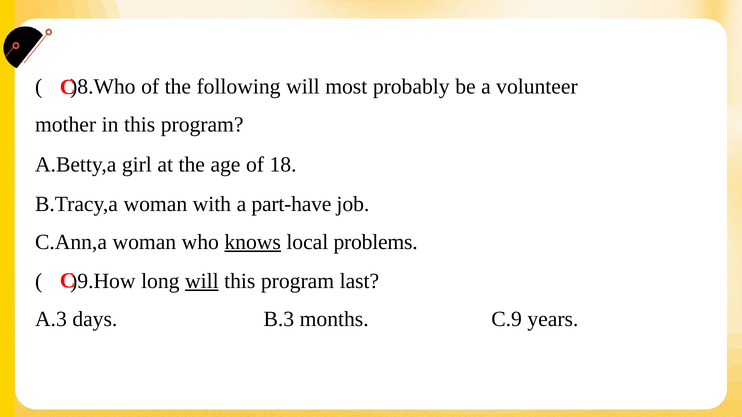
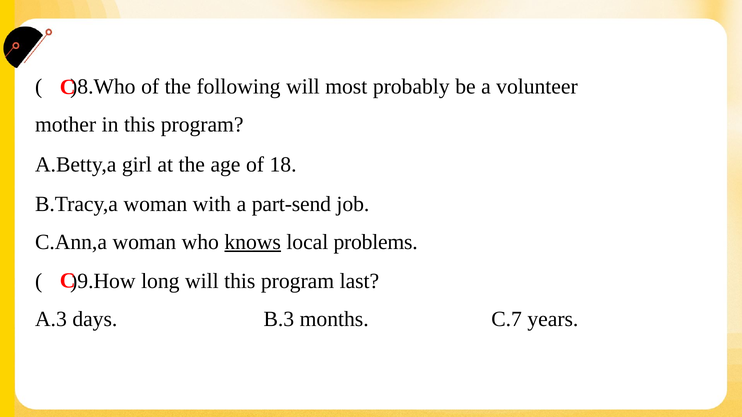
part-have: part-have -> part-send
will at (202, 281) underline: present -> none
C.9: C.9 -> C.7
